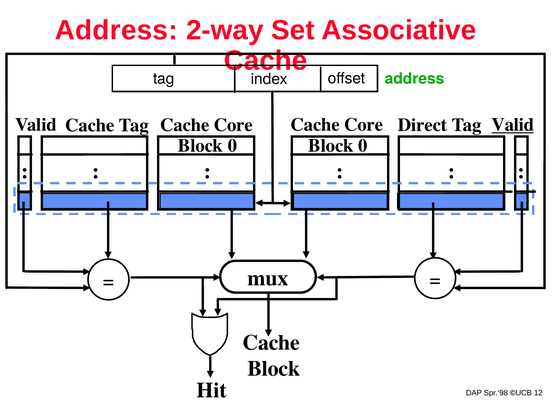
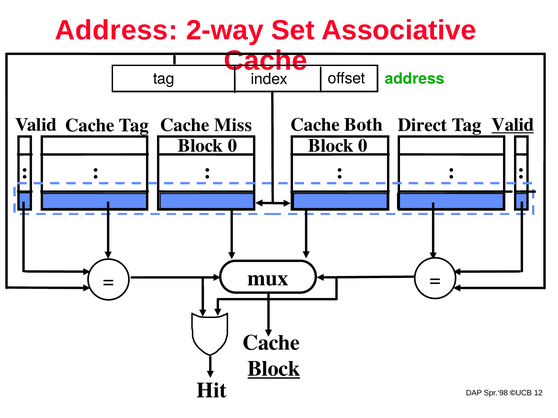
Core at (364, 125): Core -> Both
Core at (233, 125): Core -> Miss
Block at (274, 369) underline: none -> present
